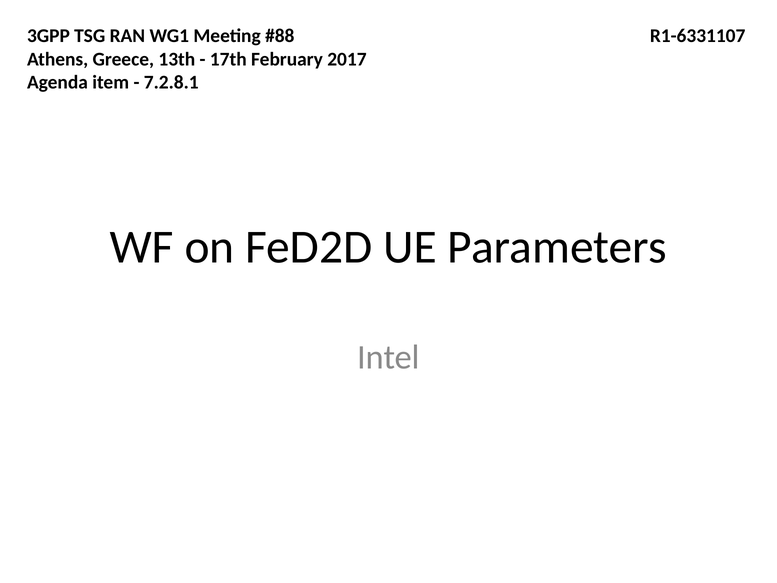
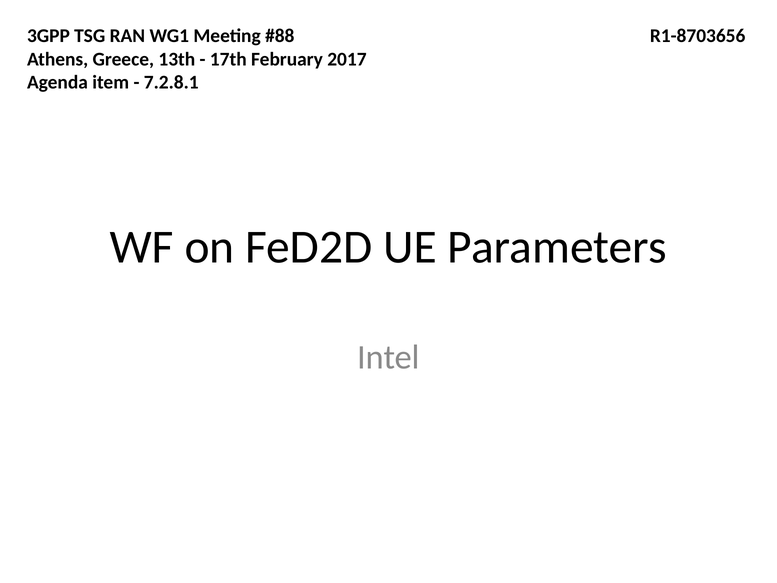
R1-6331107: R1-6331107 -> R1-8703656
